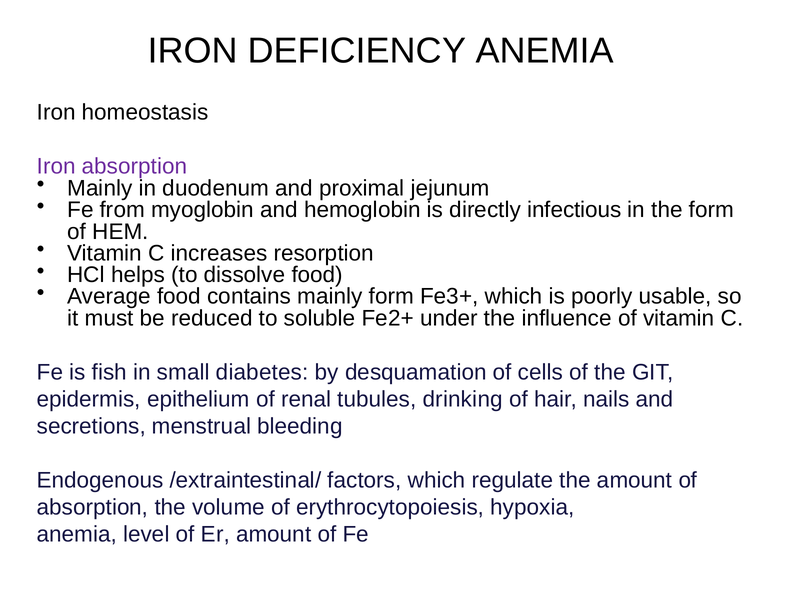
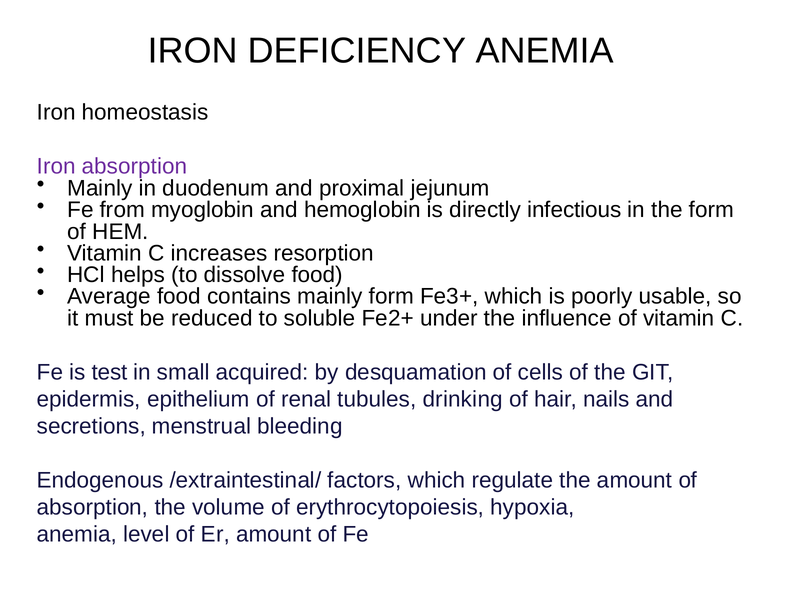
fish: fish -> test
diabetes: diabetes -> acquired
